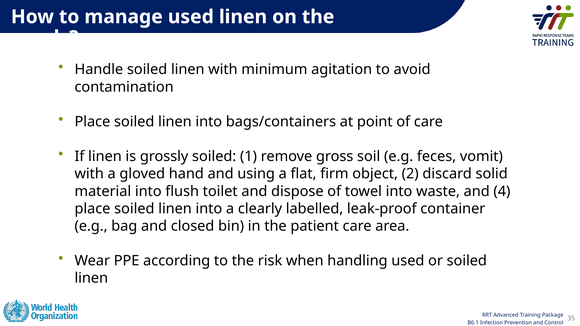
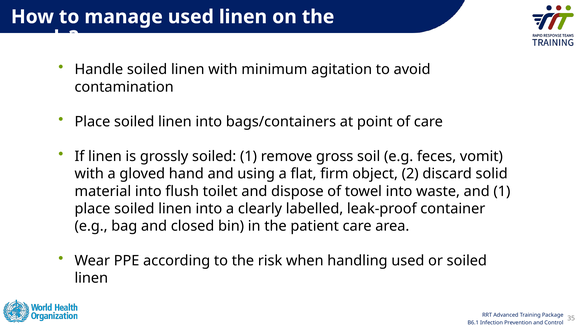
and 4: 4 -> 1
